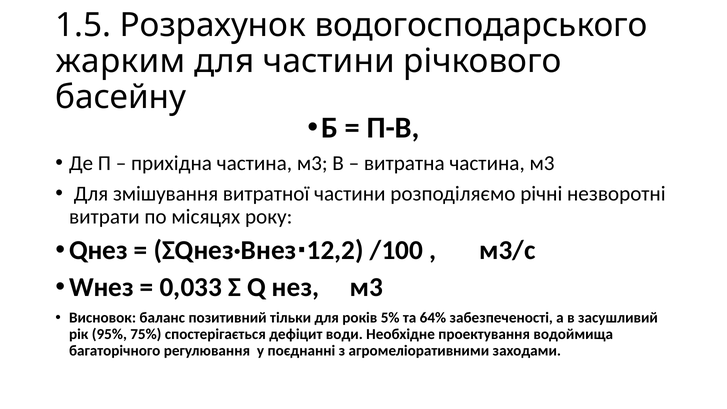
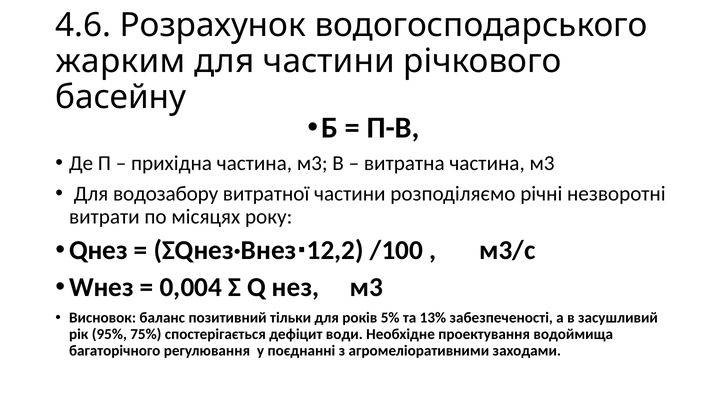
1.5: 1.5 -> 4.6
змішування: змішування -> водозабору
0,033: 0,033 -> 0,004
64%: 64% -> 13%
